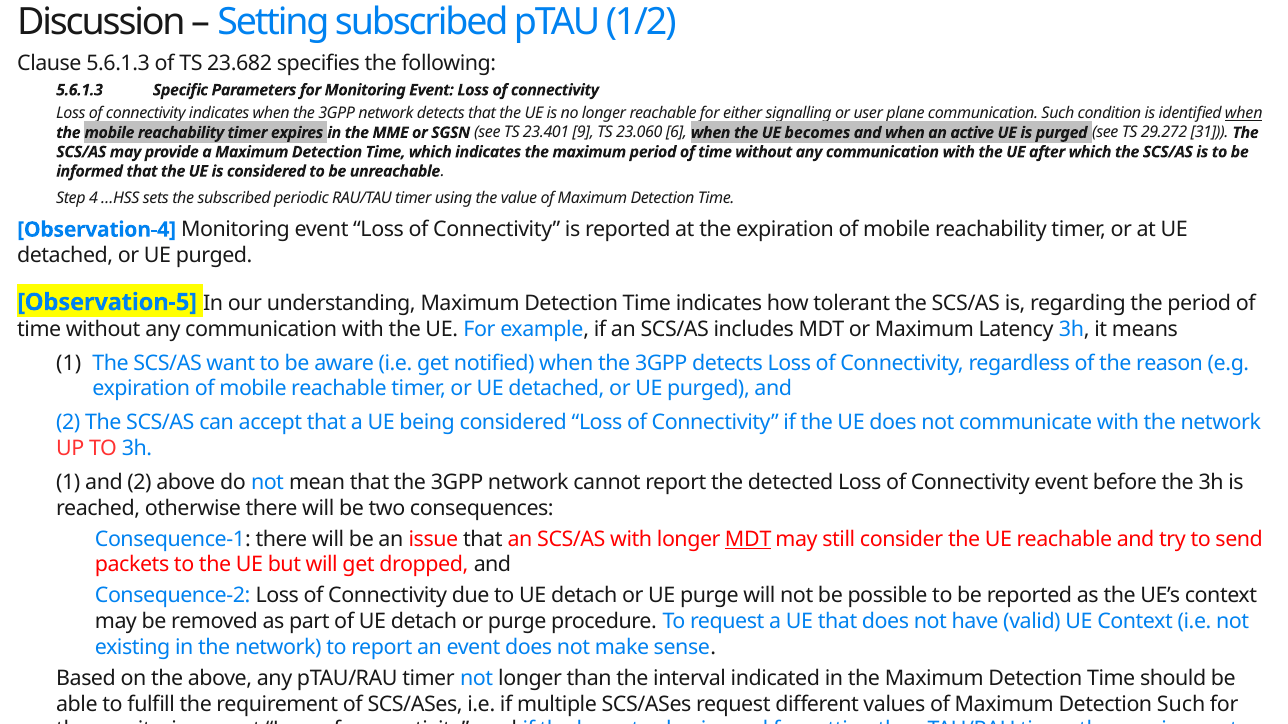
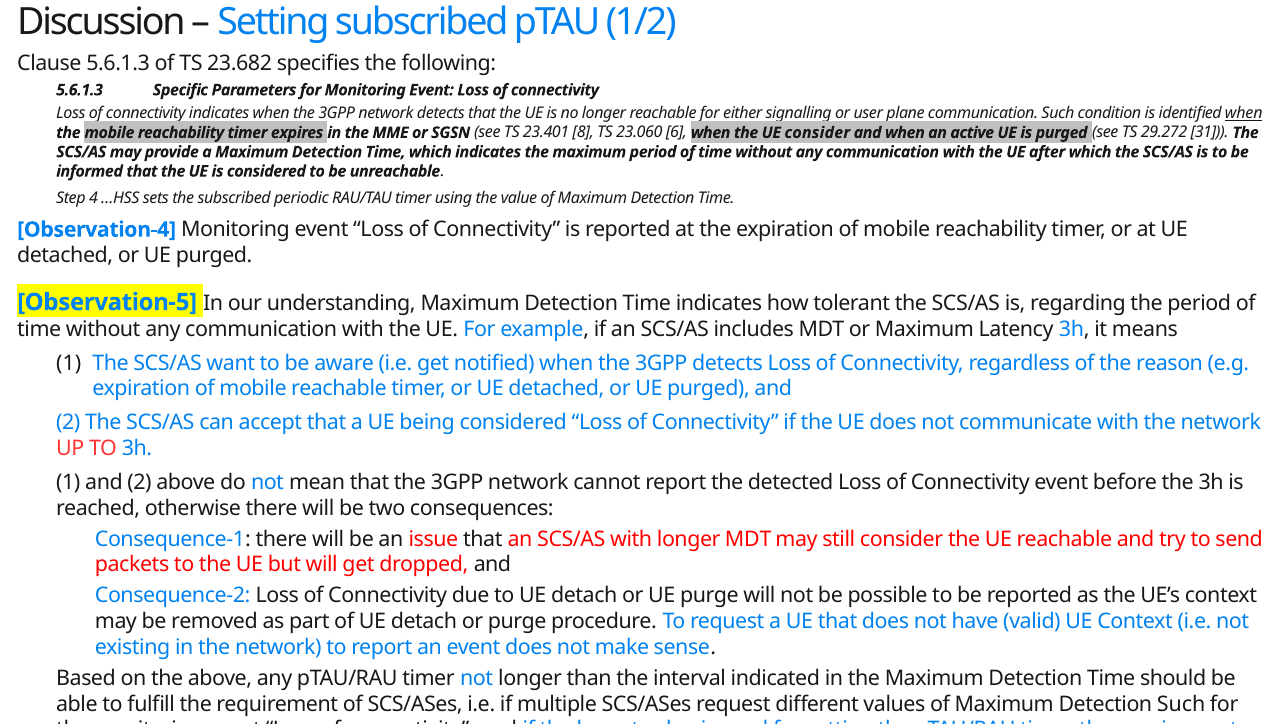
9: 9 -> 8
UE becomes: becomes -> consider
MDT at (748, 539) underline: present -> none
